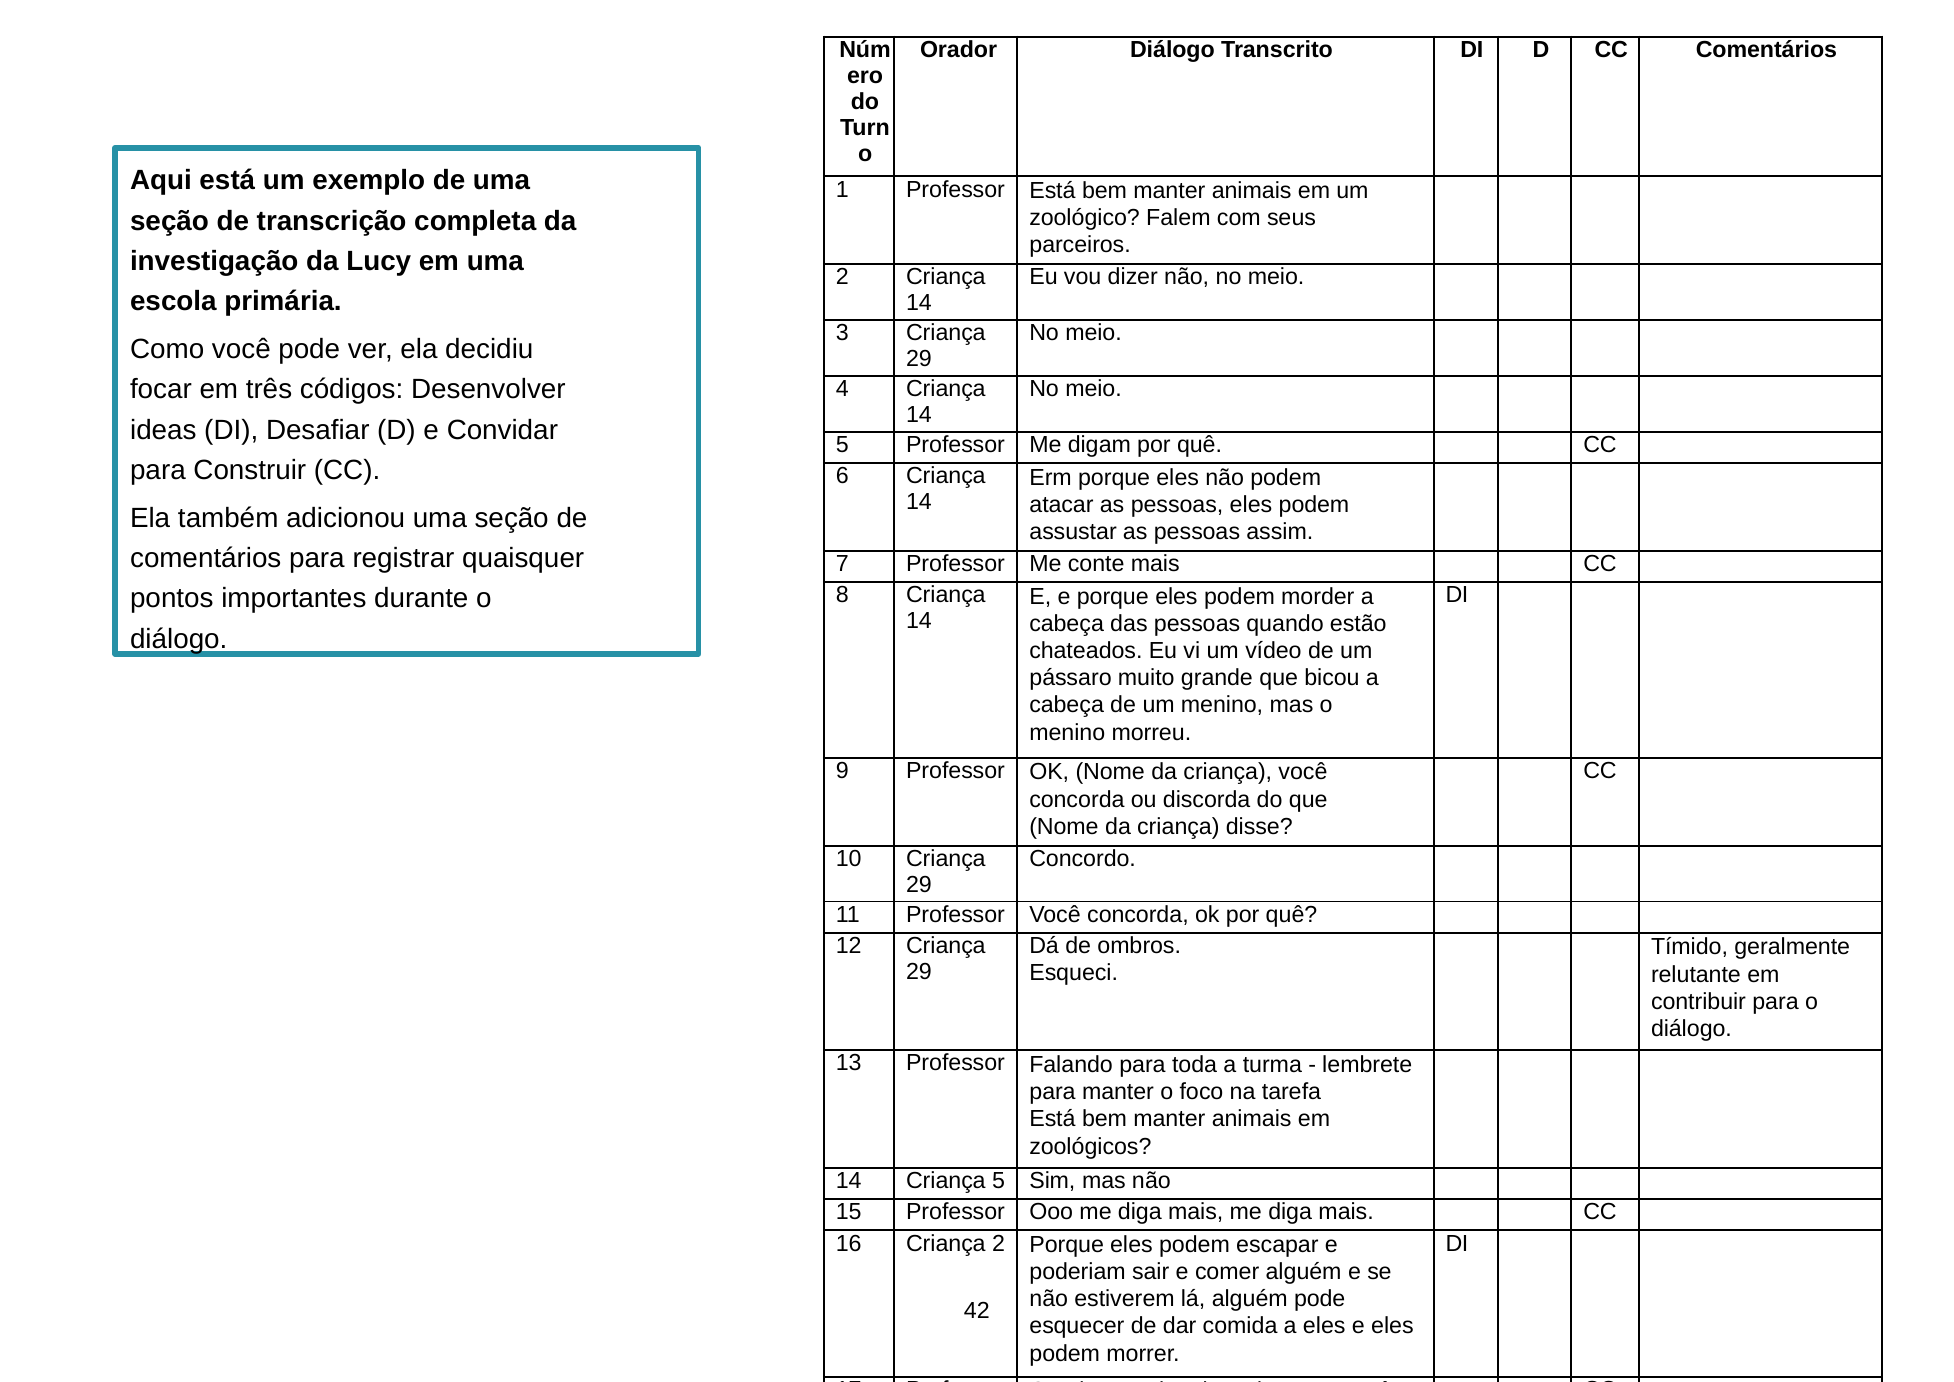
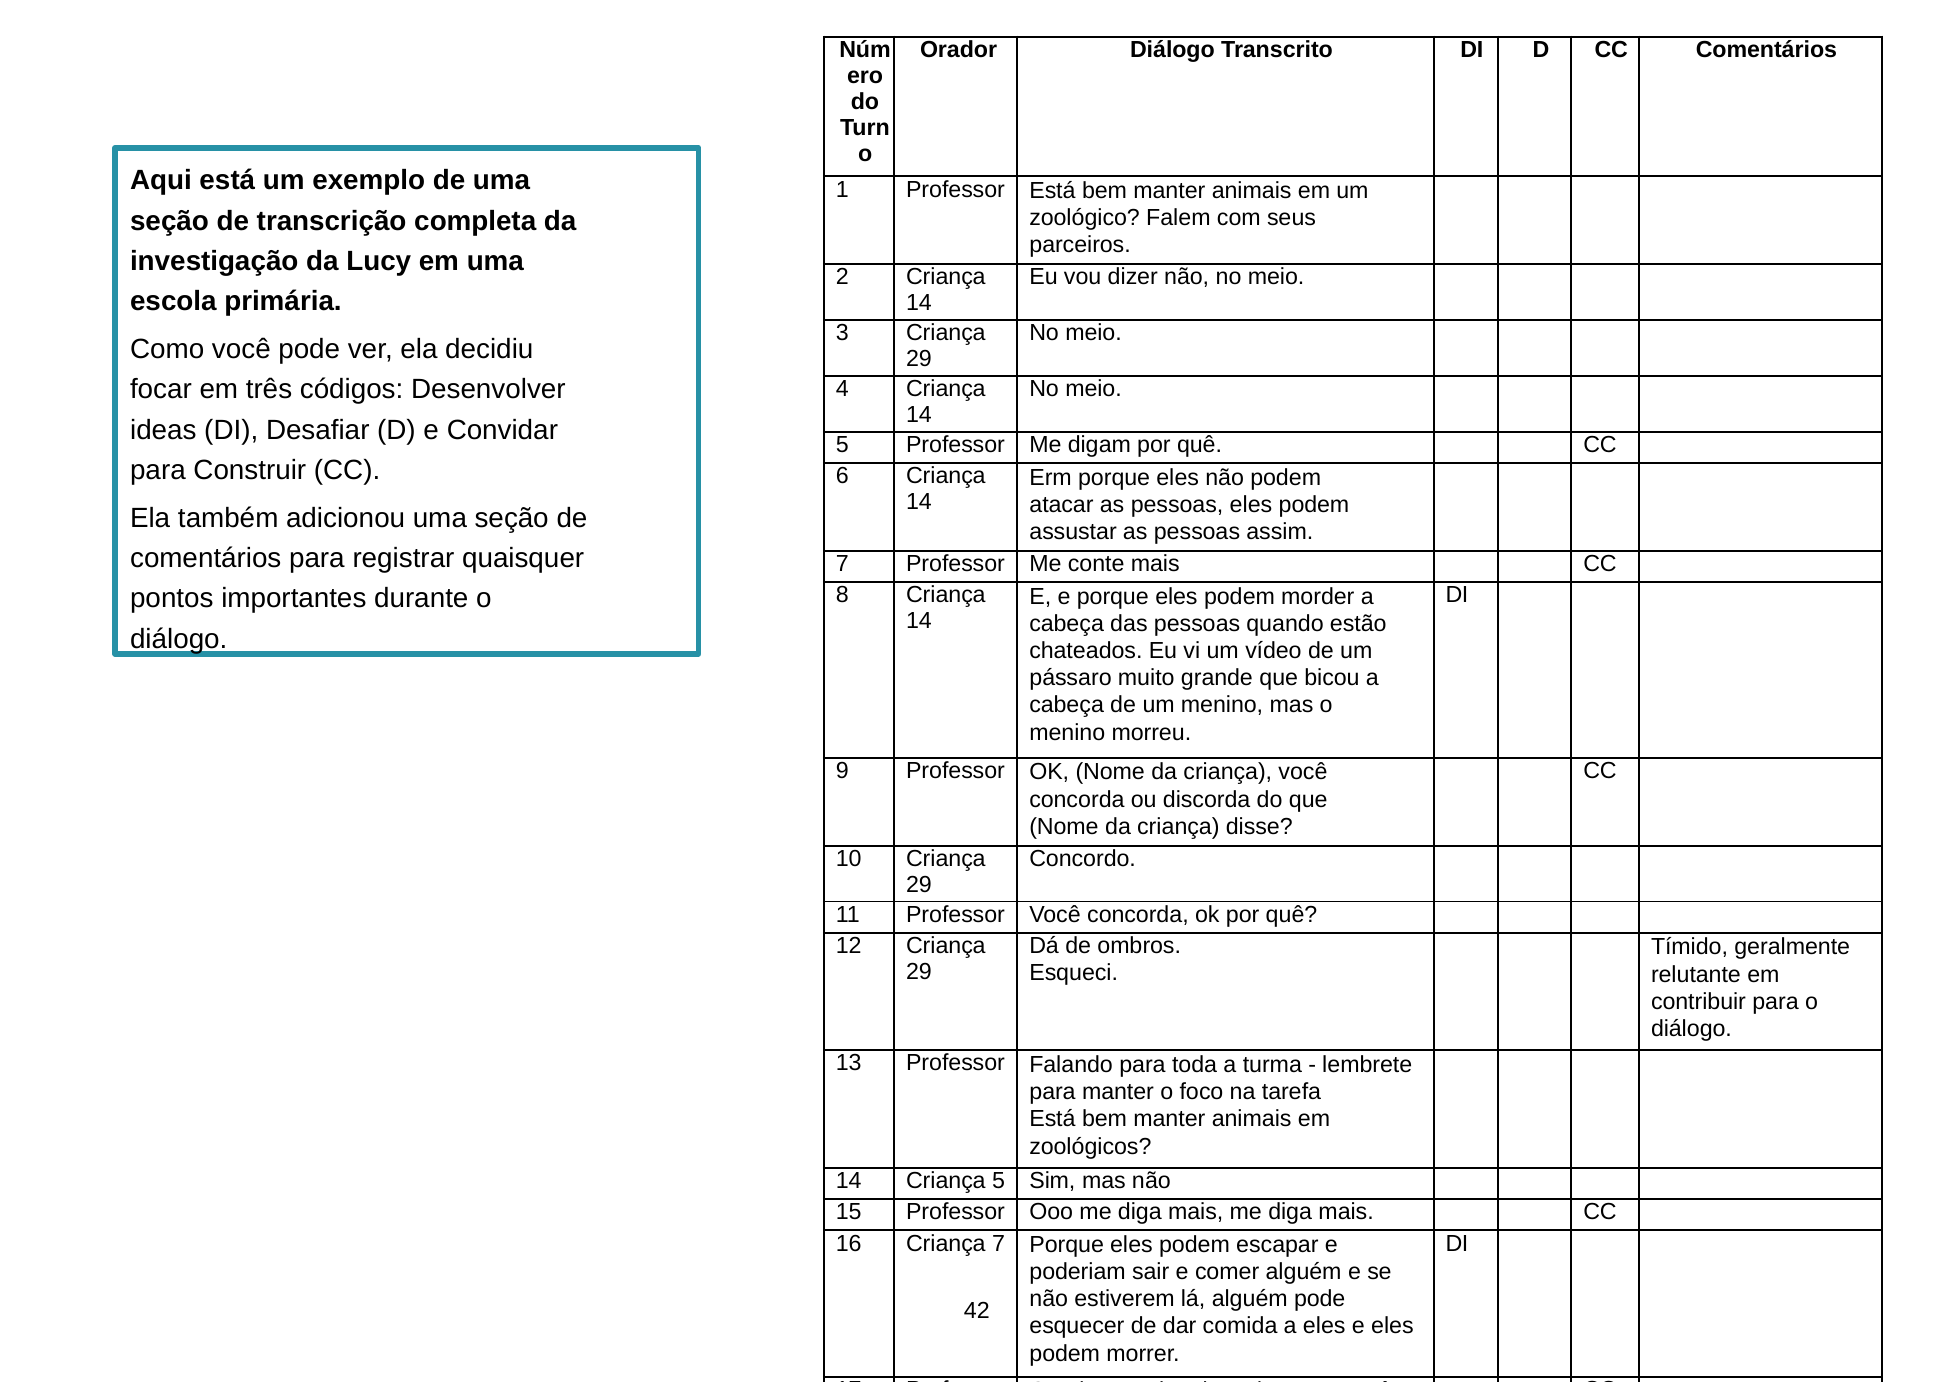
Criança 2: 2 -> 7
